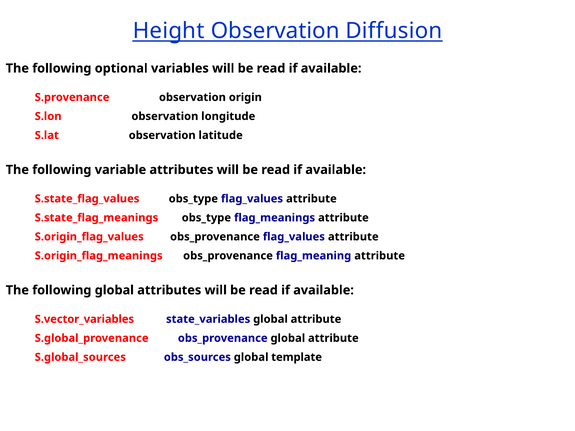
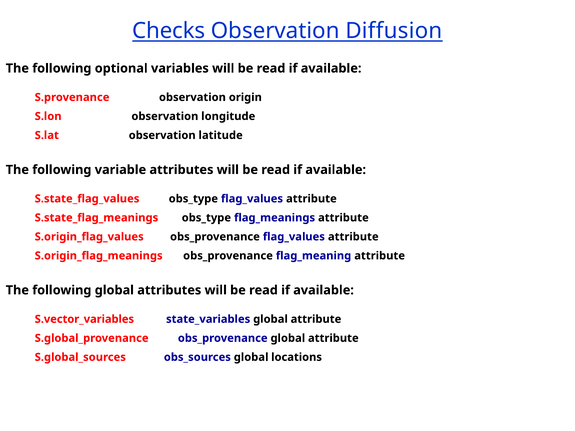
Height: Height -> Checks
template: template -> locations
